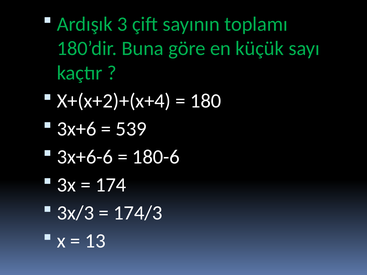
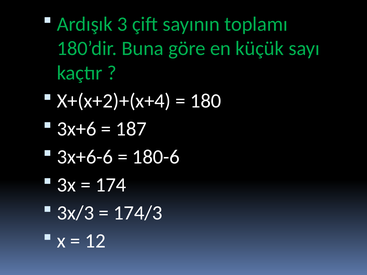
539: 539 -> 187
13: 13 -> 12
